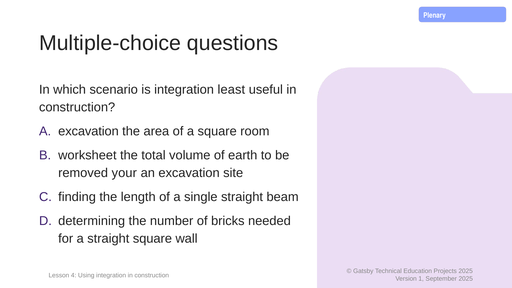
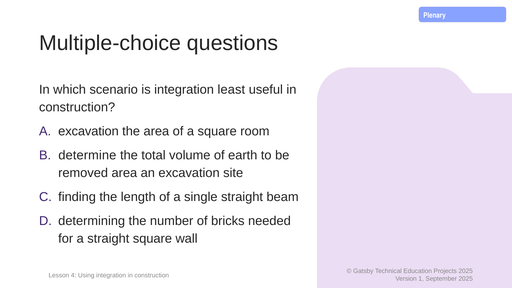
worksheet: worksheet -> determine
removed your: your -> area
